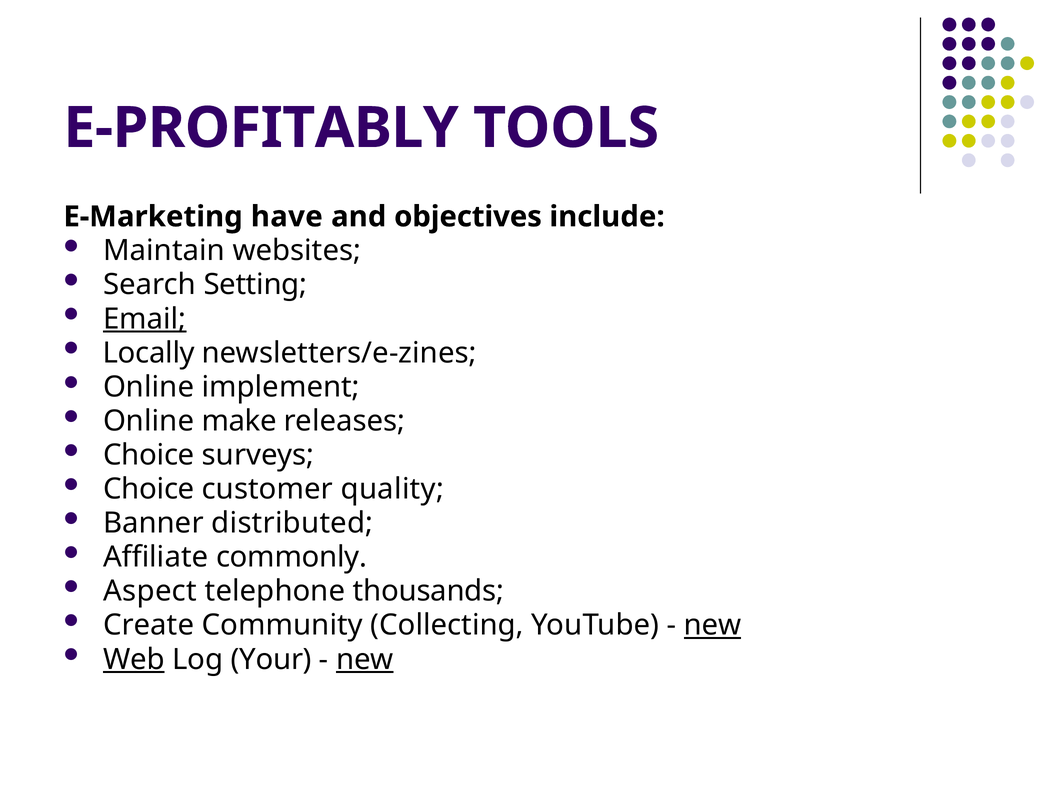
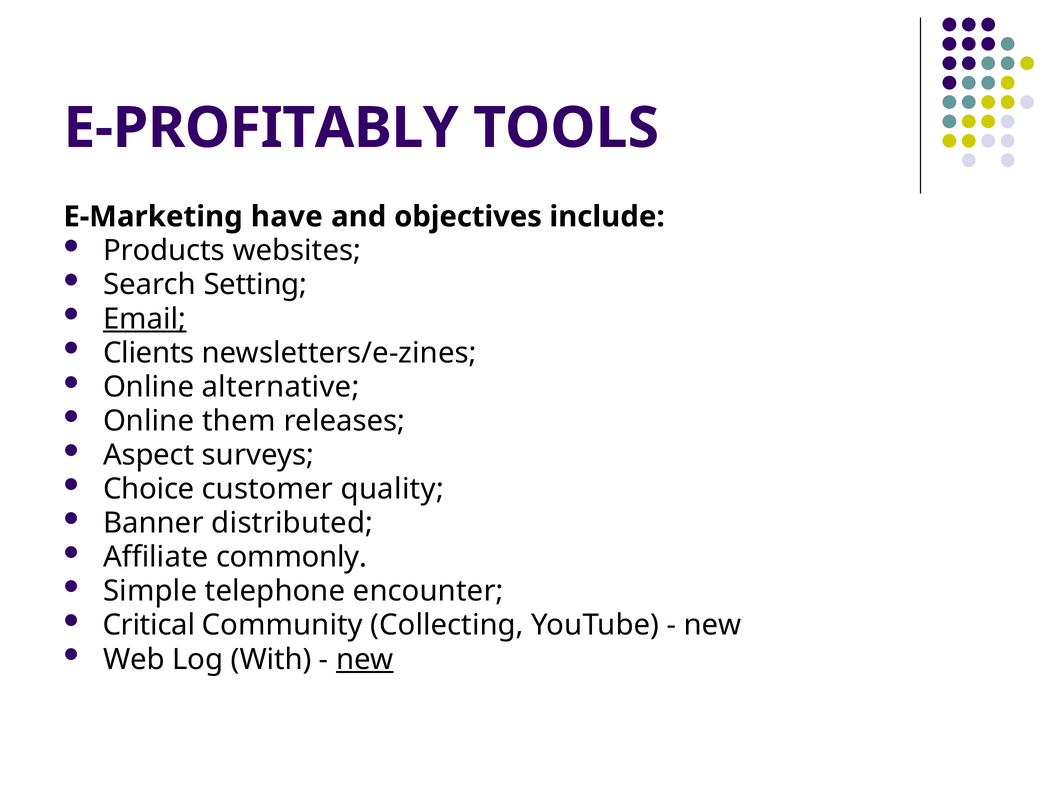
Maintain: Maintain -> Products
Locally: Locally -> Clients
implement: implement -> alternative
make: make -> them
Choice at (149, 455): Choice -> Aspect
Aspect: Aspect -> Simple
thousands: thousands -> encounter
Create: Create -> Critical
new at (713, 626) underline: present -> none
Web underline: present -> none
Your: Your -> With
